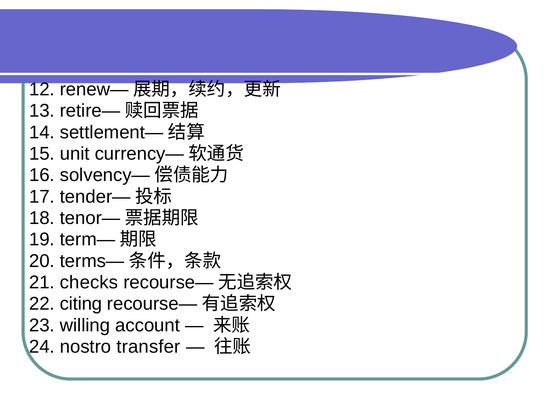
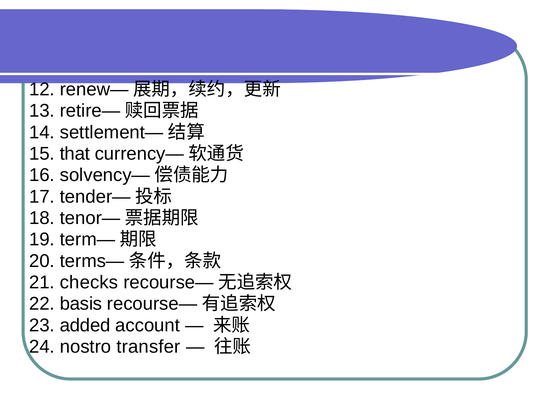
unit: unit -> that
citing: citing -> basis
willing: willing -> added
